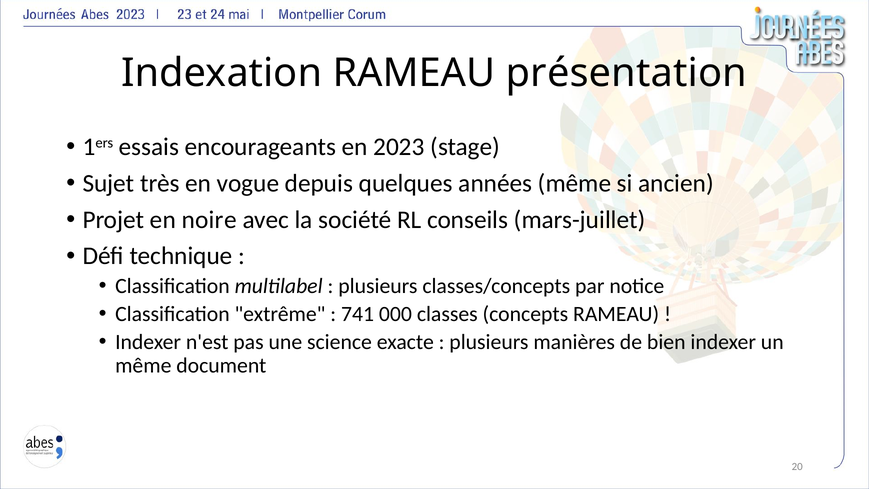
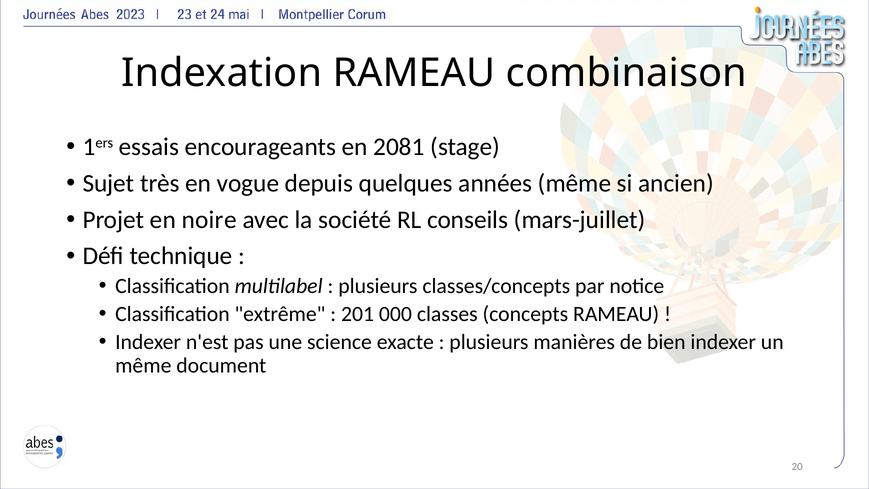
présentation: présentation -> combinaison
2023: 2023 -> 2081
741: 741 -> 201
